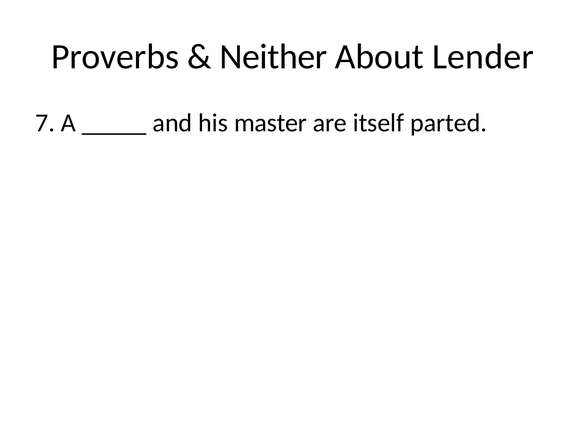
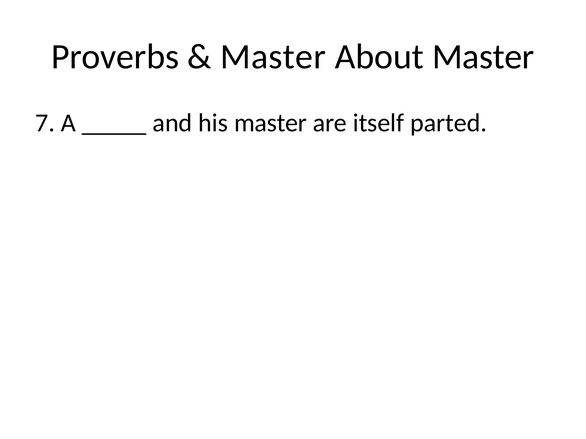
Neither at (273, 57): Neither -> Master
About Lender: Lender -> Master
